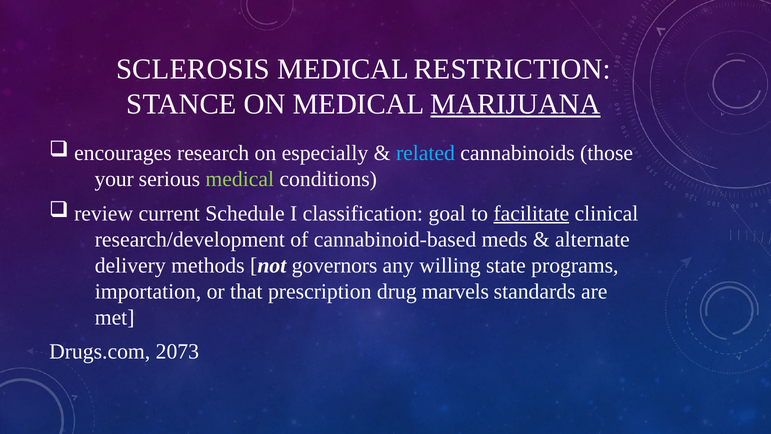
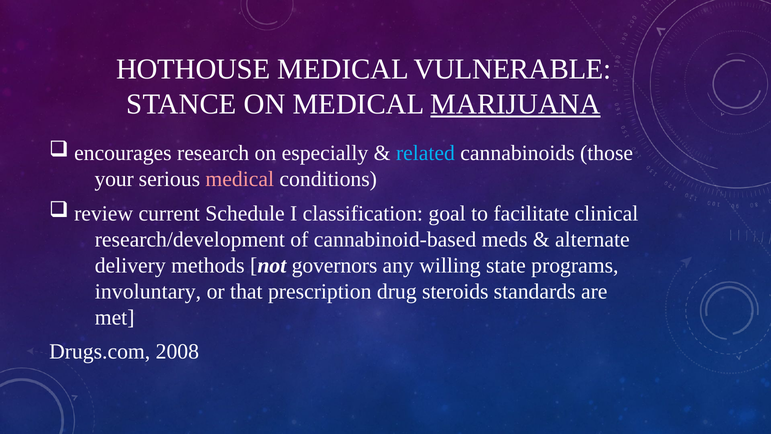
SCLEROSIS: SCLEROSIS -> HOTHOUSE
RESTRICTION: RESTRICTION -> VULNERABLE
medical at (240, 179) colour: light green -> pink
facilitate underline: present -> none
importation: importation -> involuntary
marvels: marvels -> steroids
2073: 2073 -> 2008
